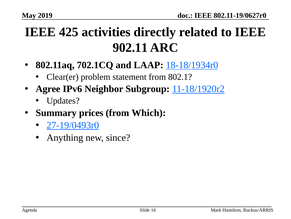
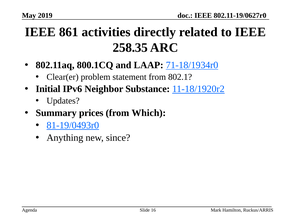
425: 425 -> 861
902.11: 902.11 -> 258.35
702.1CQ: 702.1CQ -> 800.1CQ
18-18/1934r0: 18-18/1934r0 -> 71-18/1934r0
Agree: Agree -> Initial
Subgroup: Subgroup -> Substance
27-19/0493r0: 27-19/0493r0 -> 81-19/0493r0
